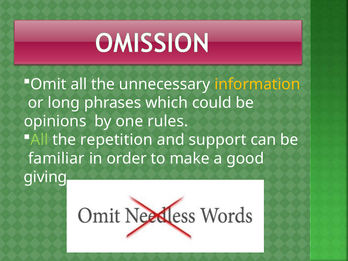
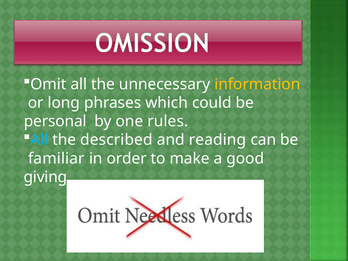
opinions: opinions -> personal
All at (39, 140) colour: light green -> light blue
repetition: repetition -> described
support: support -> reading
